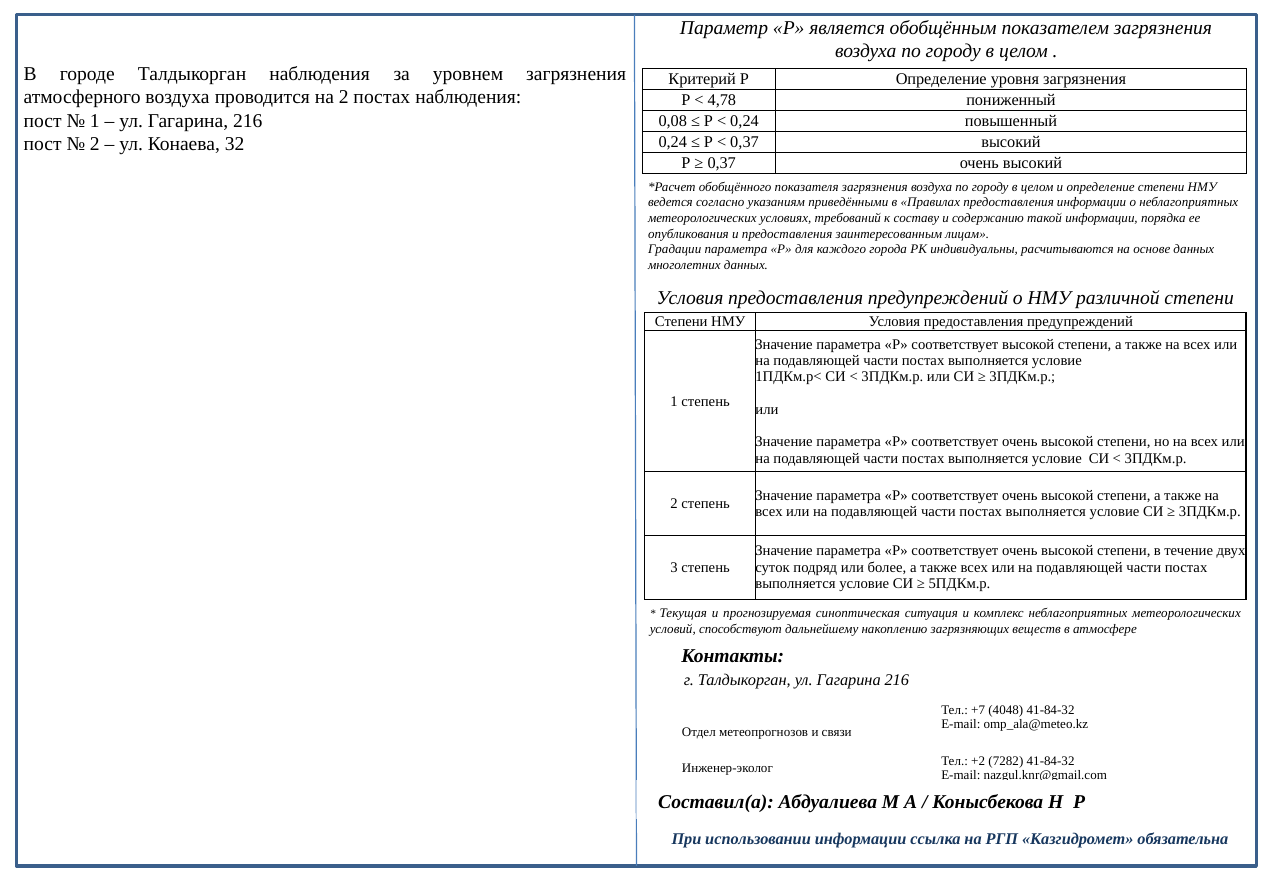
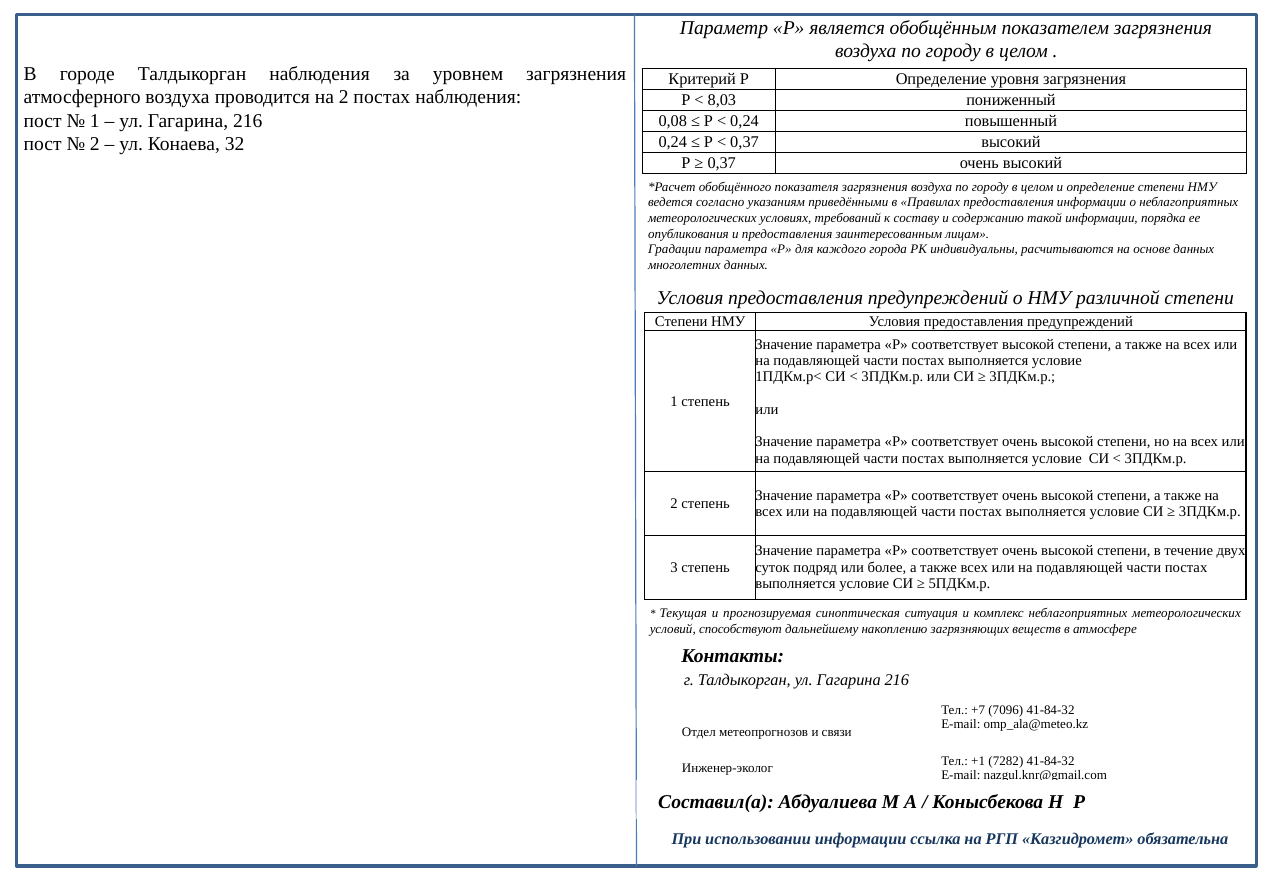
4,78: 4,78 -> 8,03
4048: 4048 -> 7096
+2: +2 -> +1
